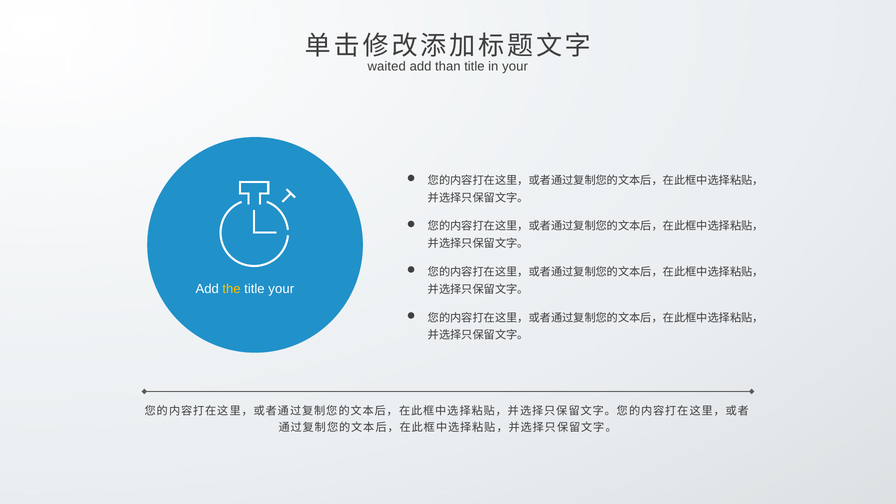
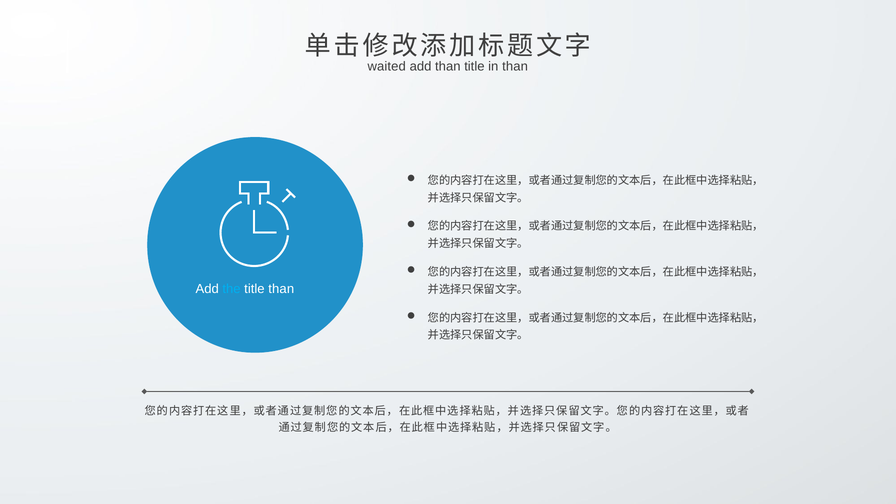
in your: your -> than
the colour: yellow -> light blue
title your: your -> than
